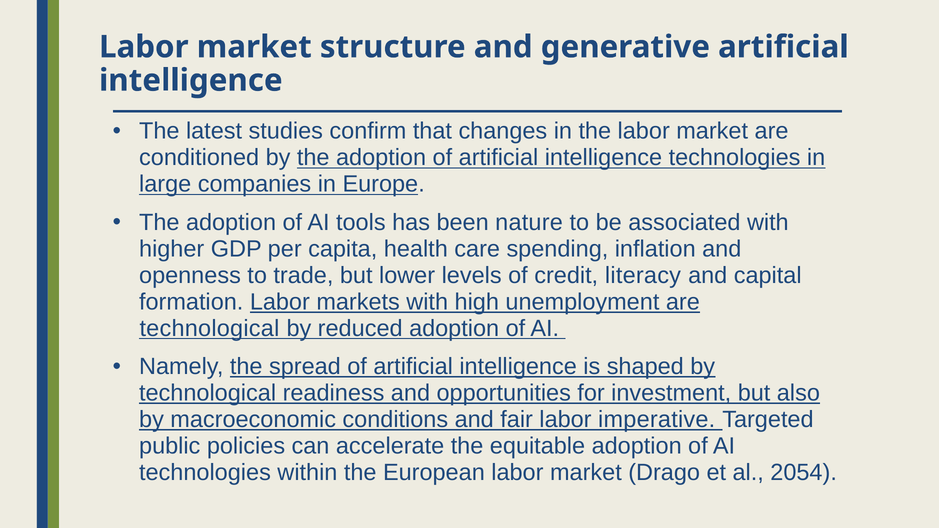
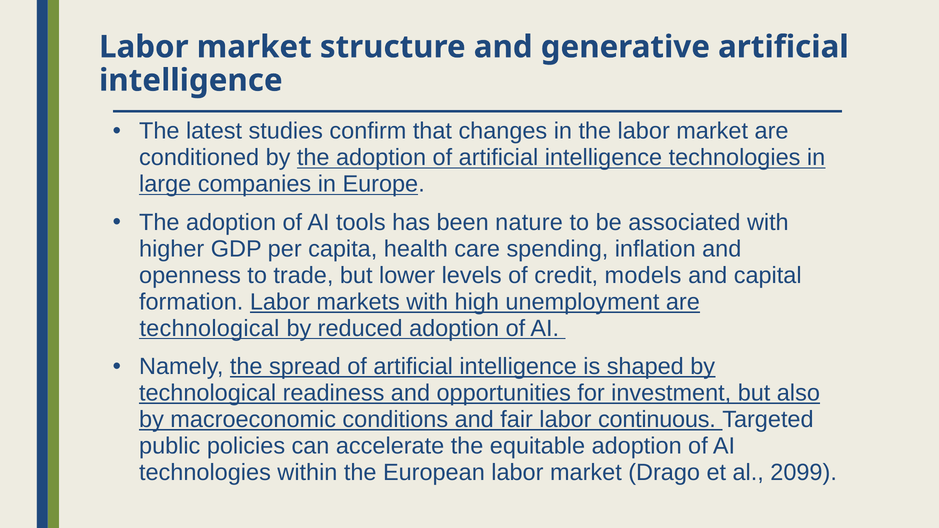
literacy: literacy -> models
imperative: imperative -> continuous
2054: 2054 -> 2099
